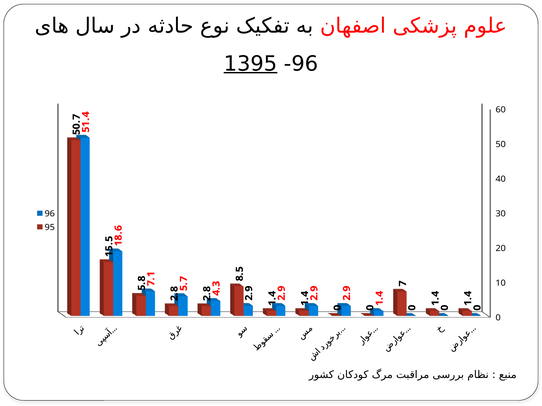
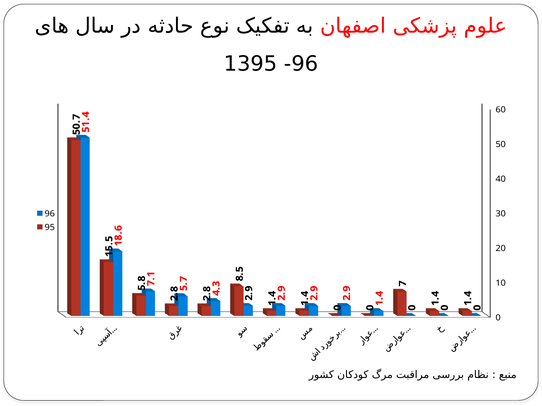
1395 underline: present -> none
